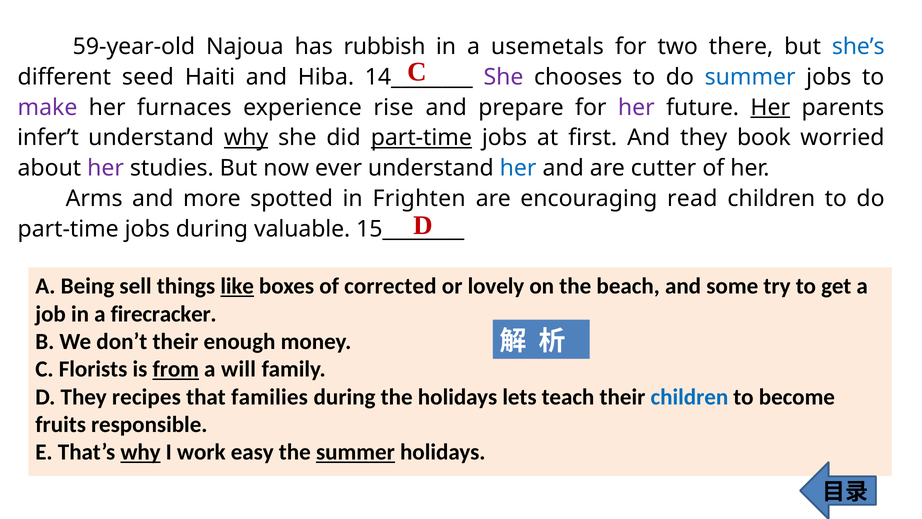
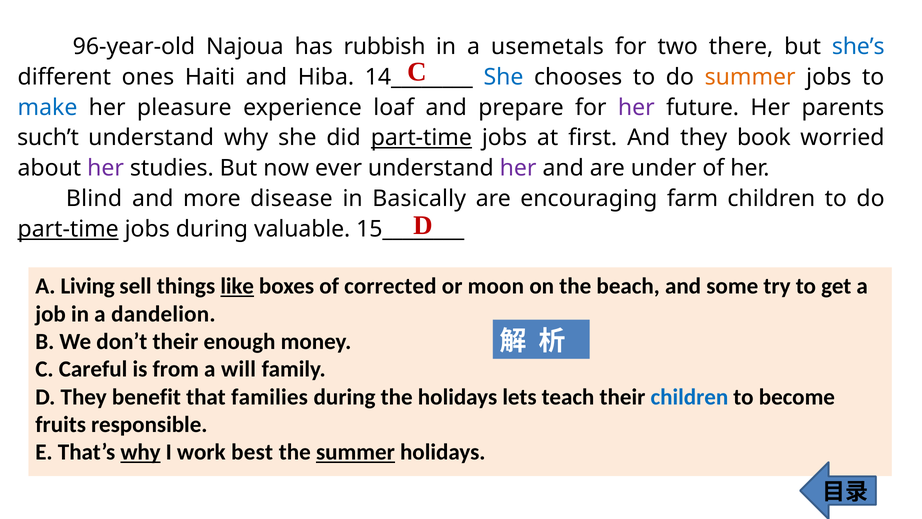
59-year-old: 59-year-old -> 96-year-old
seed: seed -> ones
She at (503, 77) colour: purple -> blue
summer at (750, 77) colour: blue -> orange
make colour: purple -> blue
furnaces: furnaces -> pleasure
rise: rise -> loaf
Her at (770, 107) underline: present -> none
infer’t: infer’t -> such’t
why at (246, 138) underline: present -> none
her at (518, 168) colour: blue -> purple
cutter: cutter -> under
Arms: Arms -> Blind
spotted: spotted -> disease
Frighten: Frighten -> Basically
read: read -> farm
part-time at (68, 229) underline: none -> present
Being: Being -> Living
lovely: lovely -> moon
firecracker: firecracker -> dandelion
Florists: Florists -> Careful
from underline: present -> none
recipes: recipes -> benefit
easy: easy -> best
